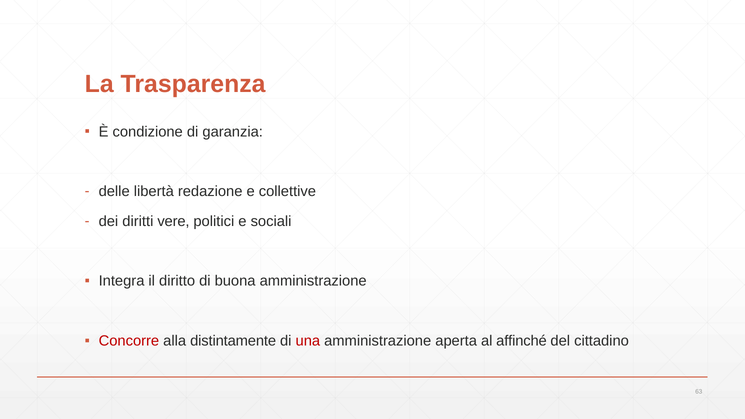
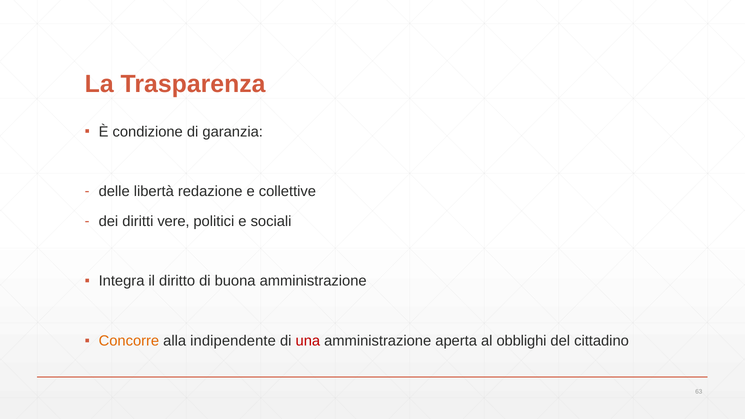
Concorre colour: red -> orange
distintamente: distintamente -> indipendente
affinché: affinché -> obblighi
